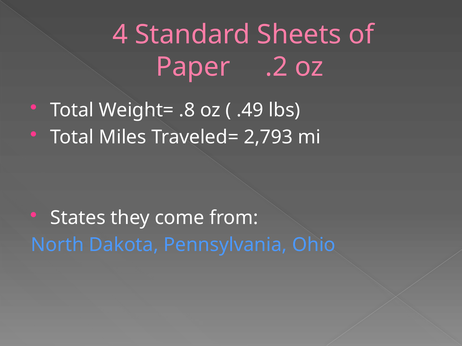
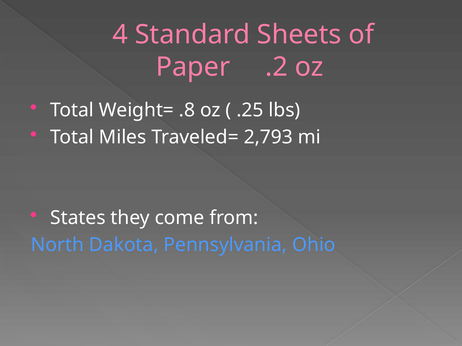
.49: .49 -> .25
